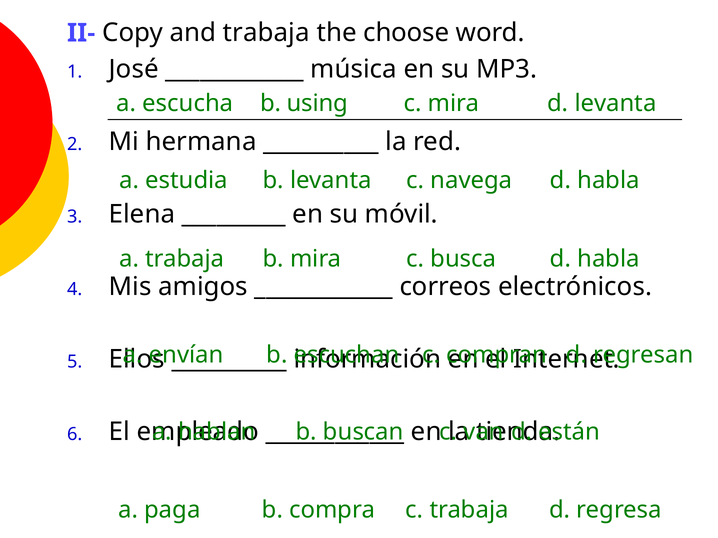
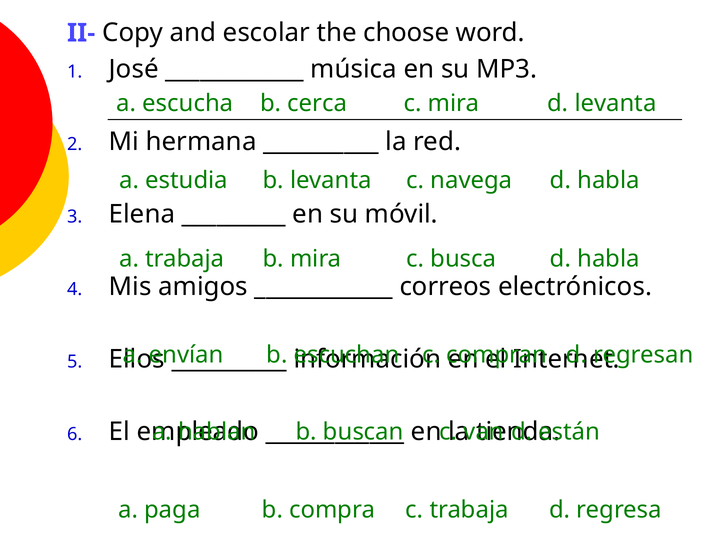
and trabaja: trabaja -> escolar
using: using -> cerca
